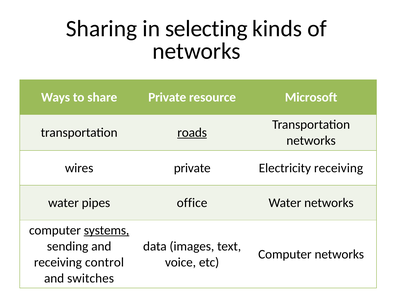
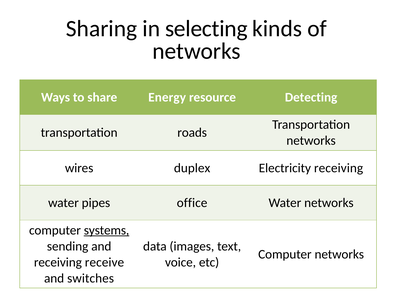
share Private: Private -> Energy
Microsoft: Microsoft -> Detecting
roads underline: present -> none
wires private: private -> duplex
control: control -> receive
